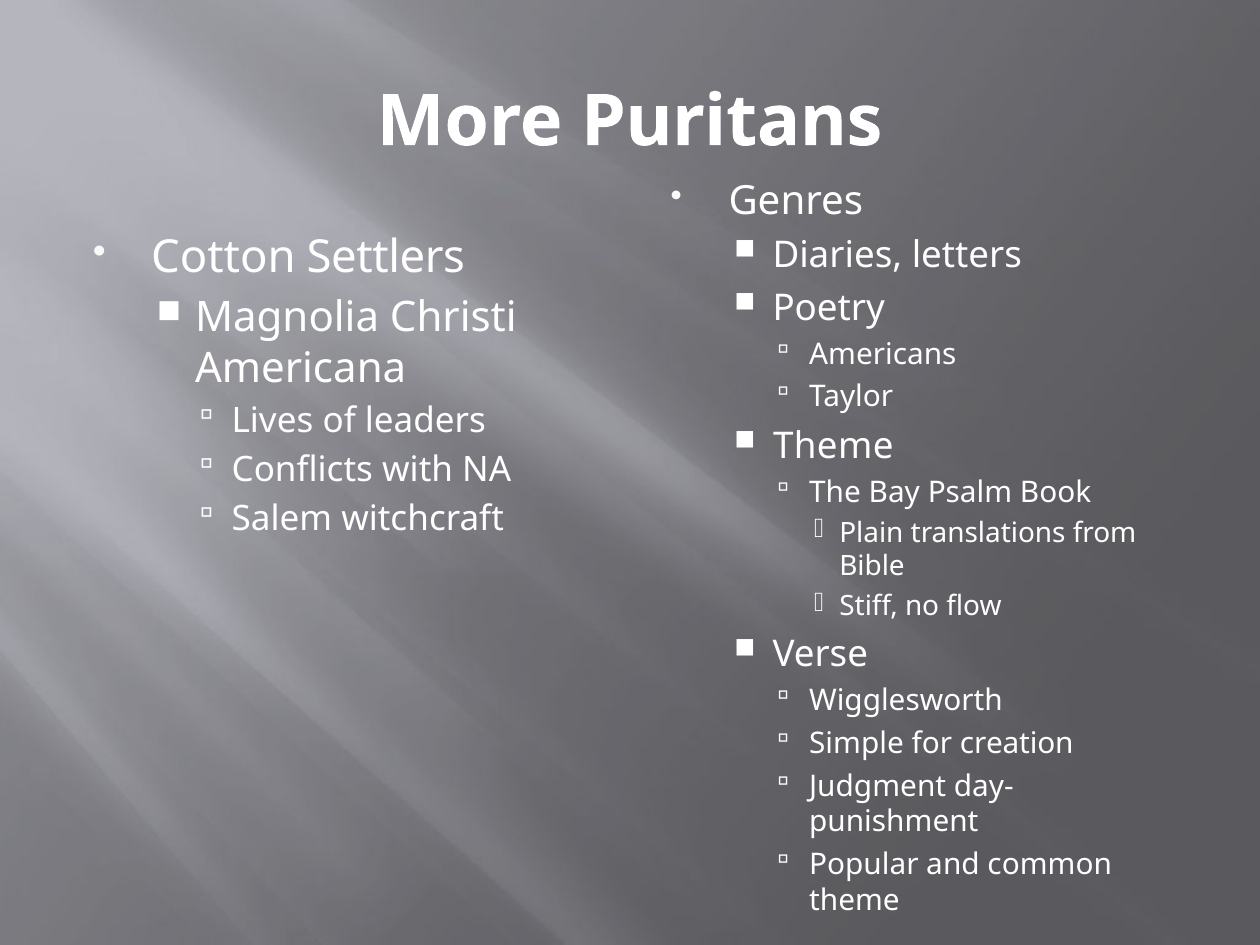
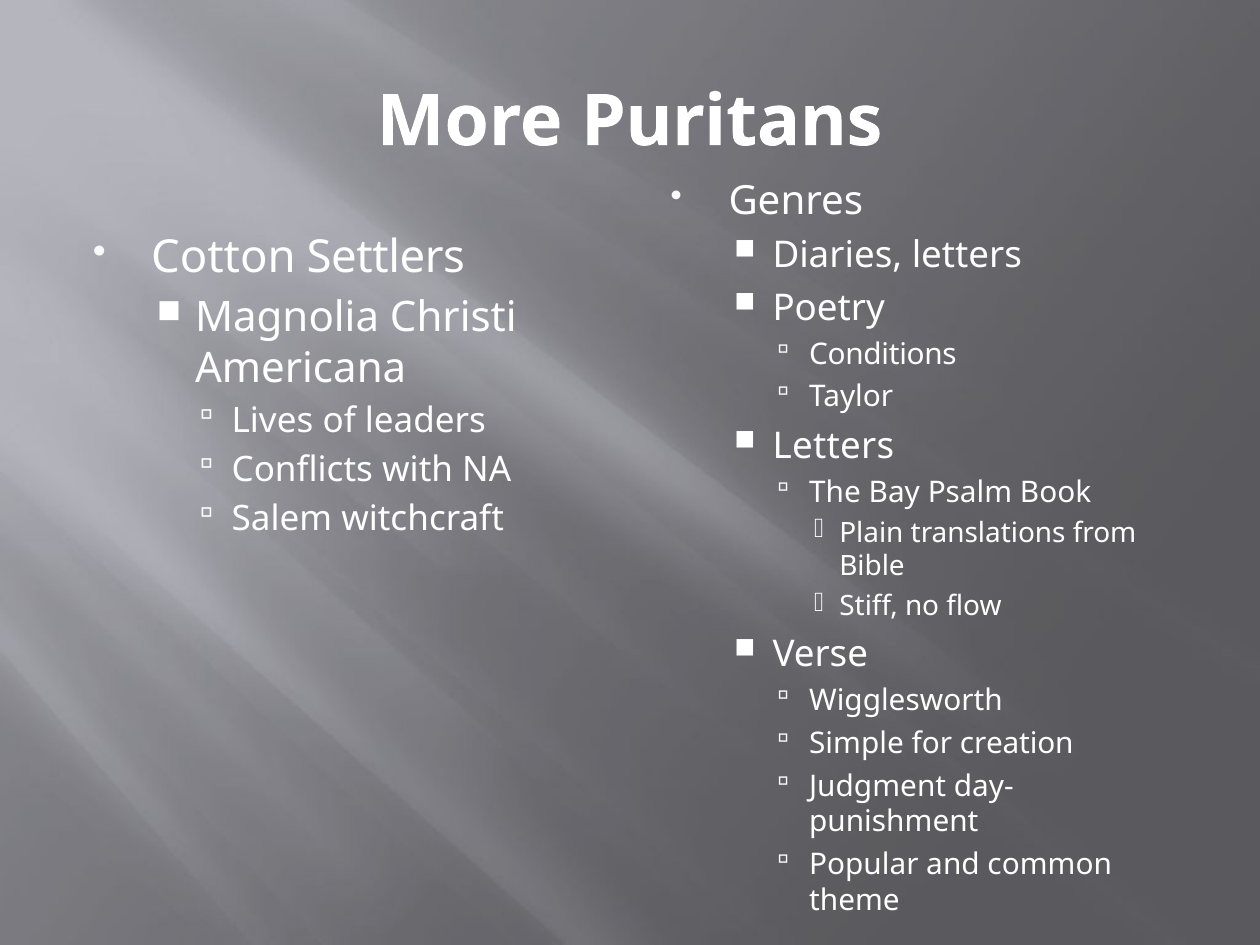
Americans: Americans -> Conditions
Theme at (833, 446): Theme -> Letters
